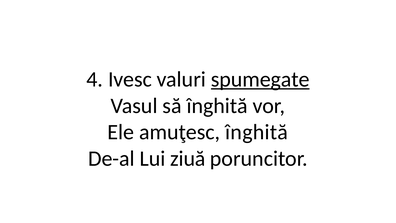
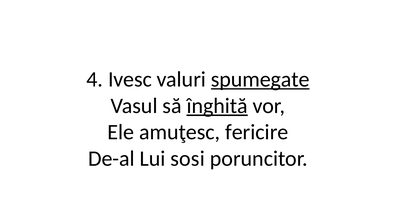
înghită at (217, 106) underline: none -> present
amuţesc înghită: înghită -> fericire
ziuă: ziuă -> sosi
